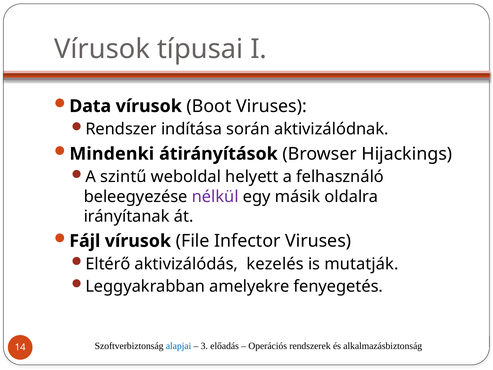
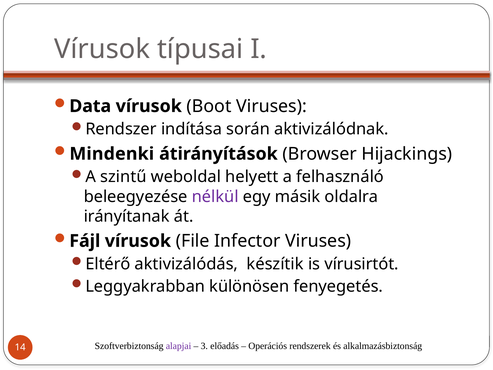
kezelés: kezelés -> készítik
mutatják: mutatják -> vírusirtót
amelyekre: amelyekre -> különösen
alapjai colour: blue -> purple
